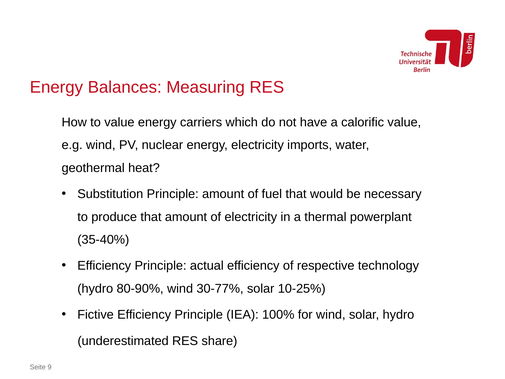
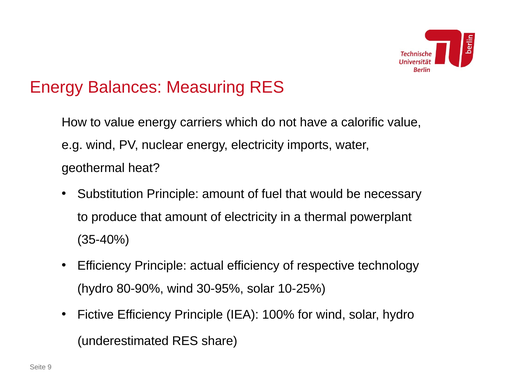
30-77%: 30-77% -> 30-95%
